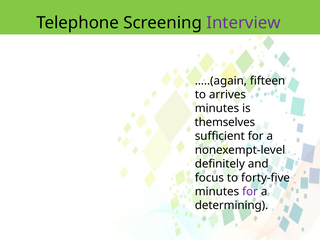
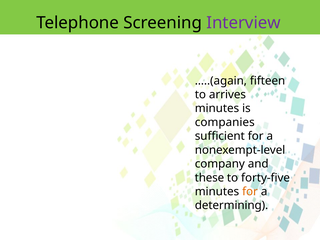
themselves: themselves -> companies
definitely: definitely -> company
focus: focus -> these
for at (250, 192) colour: purple -> orange
